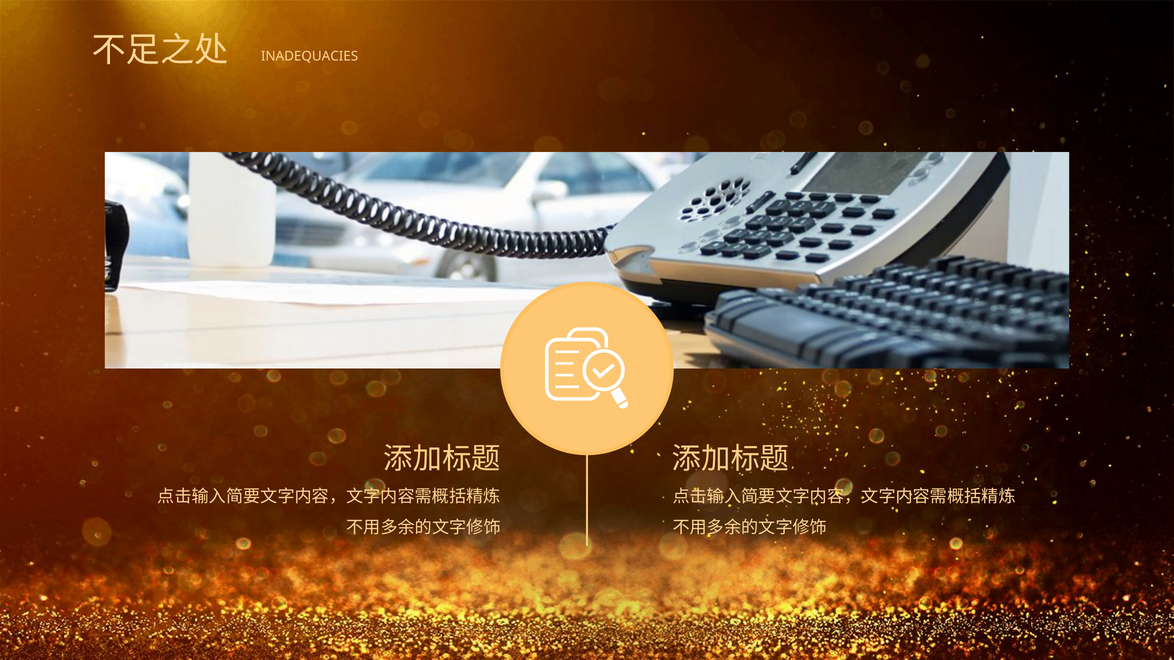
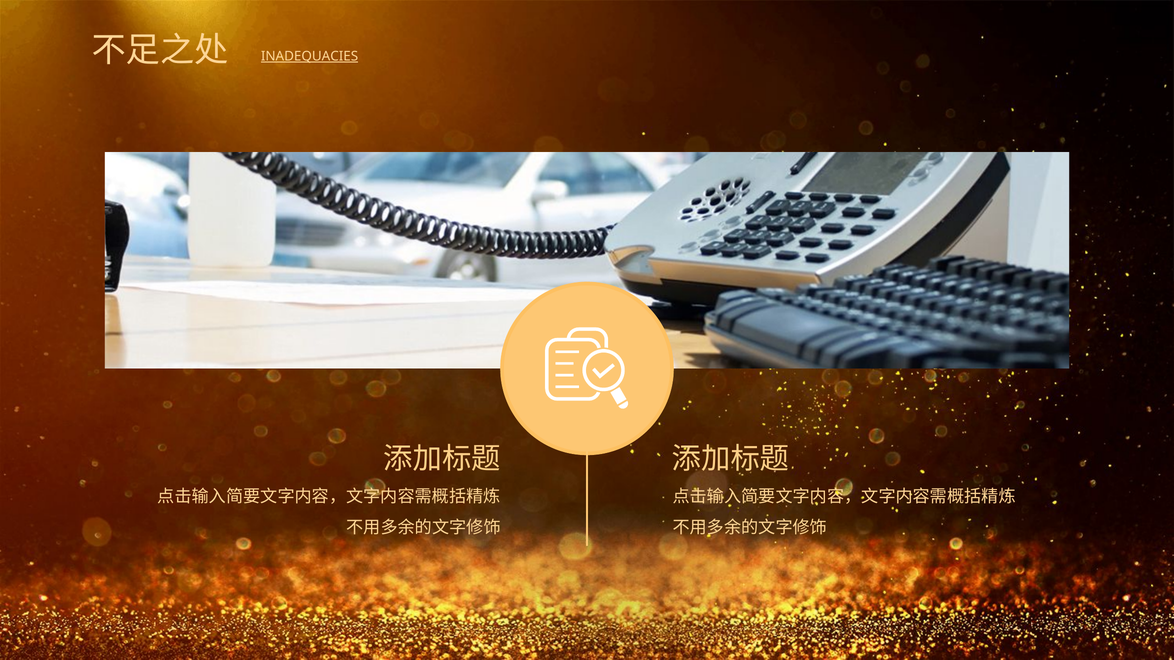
INADEQUACIES underline: none -> present
